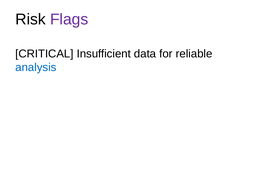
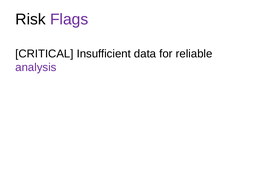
analysis colour: blue -> purple
